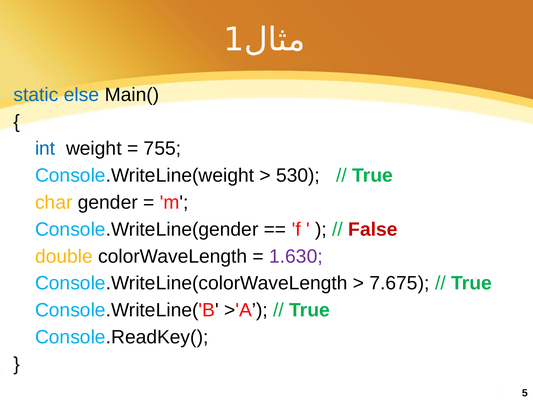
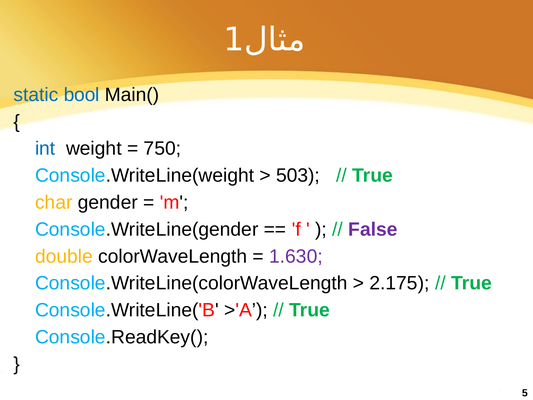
else: else -> bool
755: 755 -> 750
530: 530 -> 503
False colour: red -> purple
7.675: 7.675 -> 2.175
